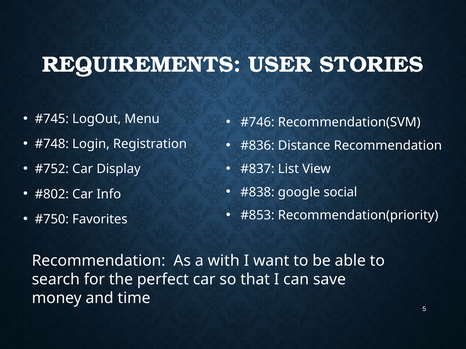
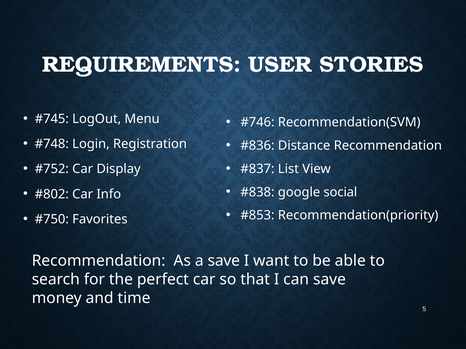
a with: with -> save
